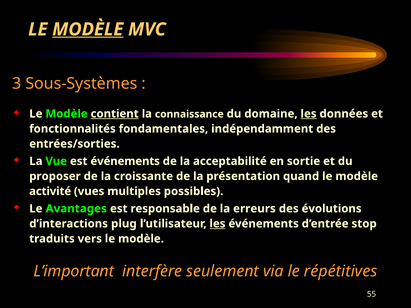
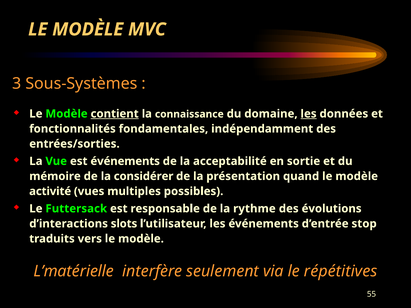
MODÈLE at (88, 29) underline: present -> none
proposer: proposer -> mémoire
croissante: croissante -> considérer
Avantages: Avantages -> Futtersack
erreurs: erreurs -> rythme
plug: plug -> slots
les at (217, 224) underline: present -> none
L’important: L’important -> L’matérielle
